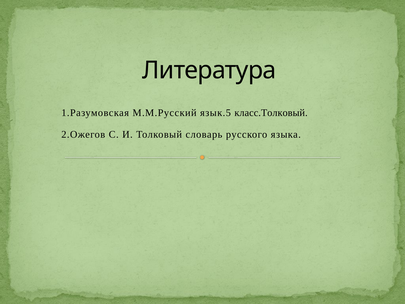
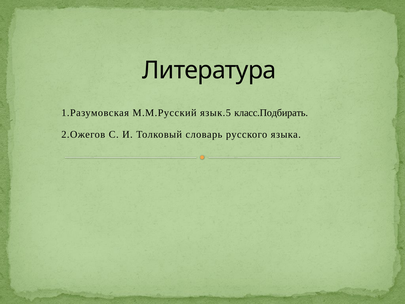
класс.Толковый: класс.Толковый -> класс.Подбирать
